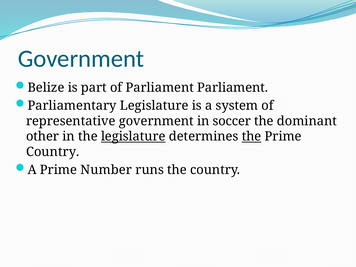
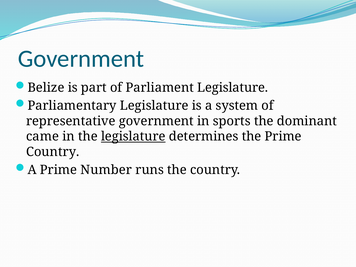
Parliament Parliament: Parliament -> Legislature
soccer: soccer -> sports
other: other -> came
the at (252, 136) underline: present -> none
